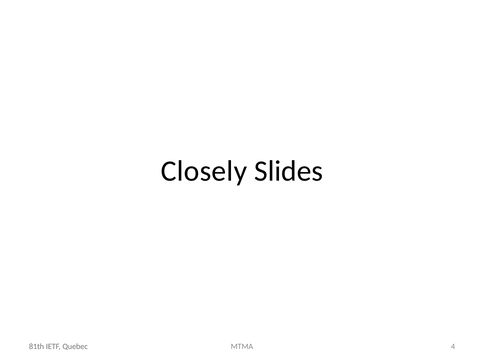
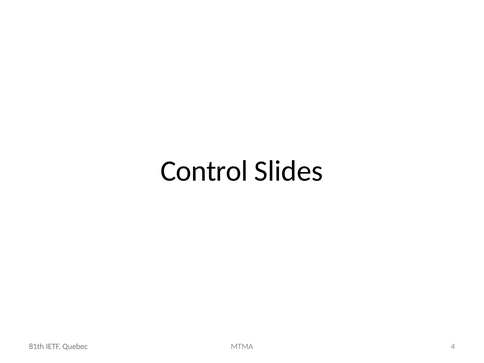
Closely: Closely -> Control
